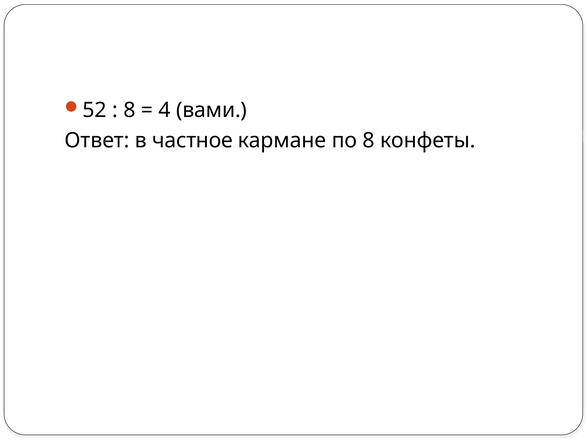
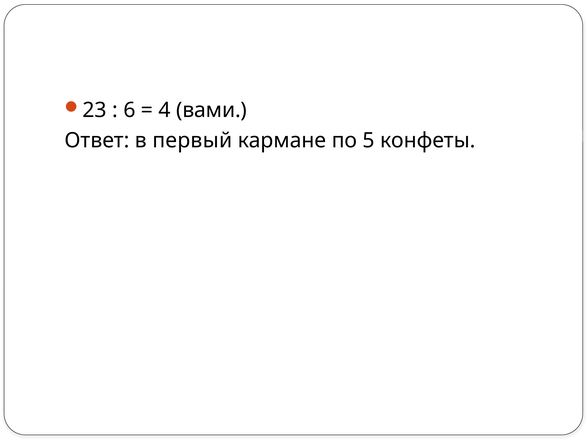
52: 52 -> 23
8 at (129, 110): 8 -> 6
частное: частное -> первый
по 8: 8 -> 5
